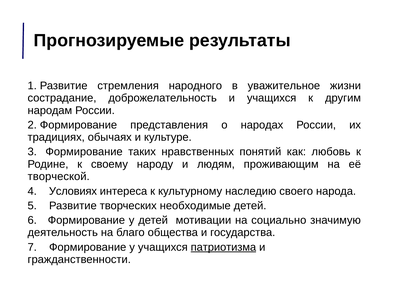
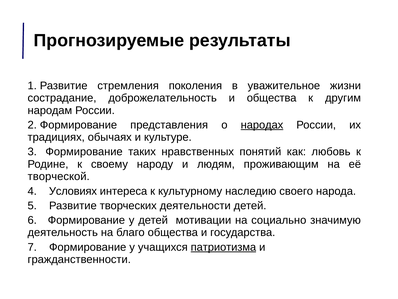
народного: народного -> поколения
и учащихся: учащихся -> общества
народах underline: none -> present
необходимые: необходимые -> деятельности
